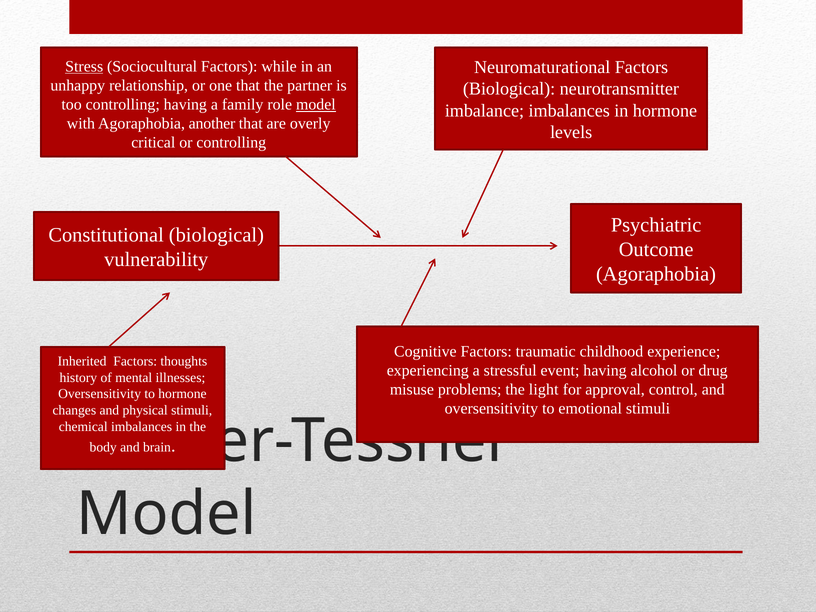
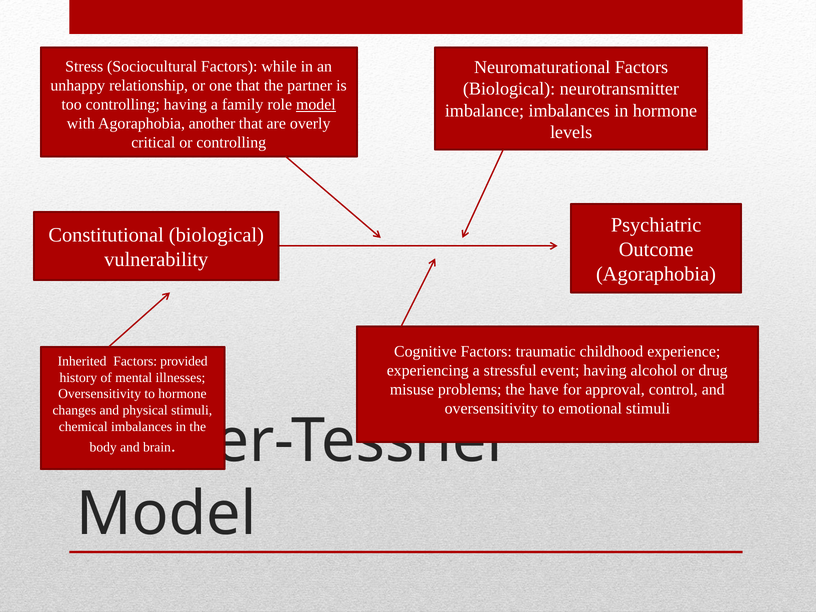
Stress underline: present -> none
thoughts: thoughts -> provided
light: light -> have
